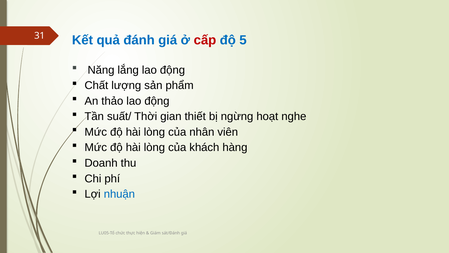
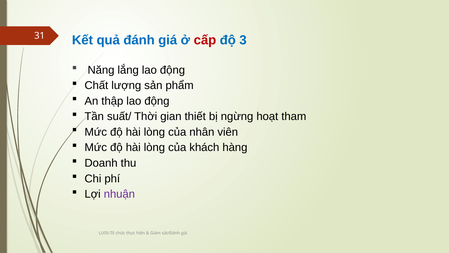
5: 5 -> 3
thảo: thảo -> thập
nghe: nghe -> tham
nhuận colour: blue -> purple
